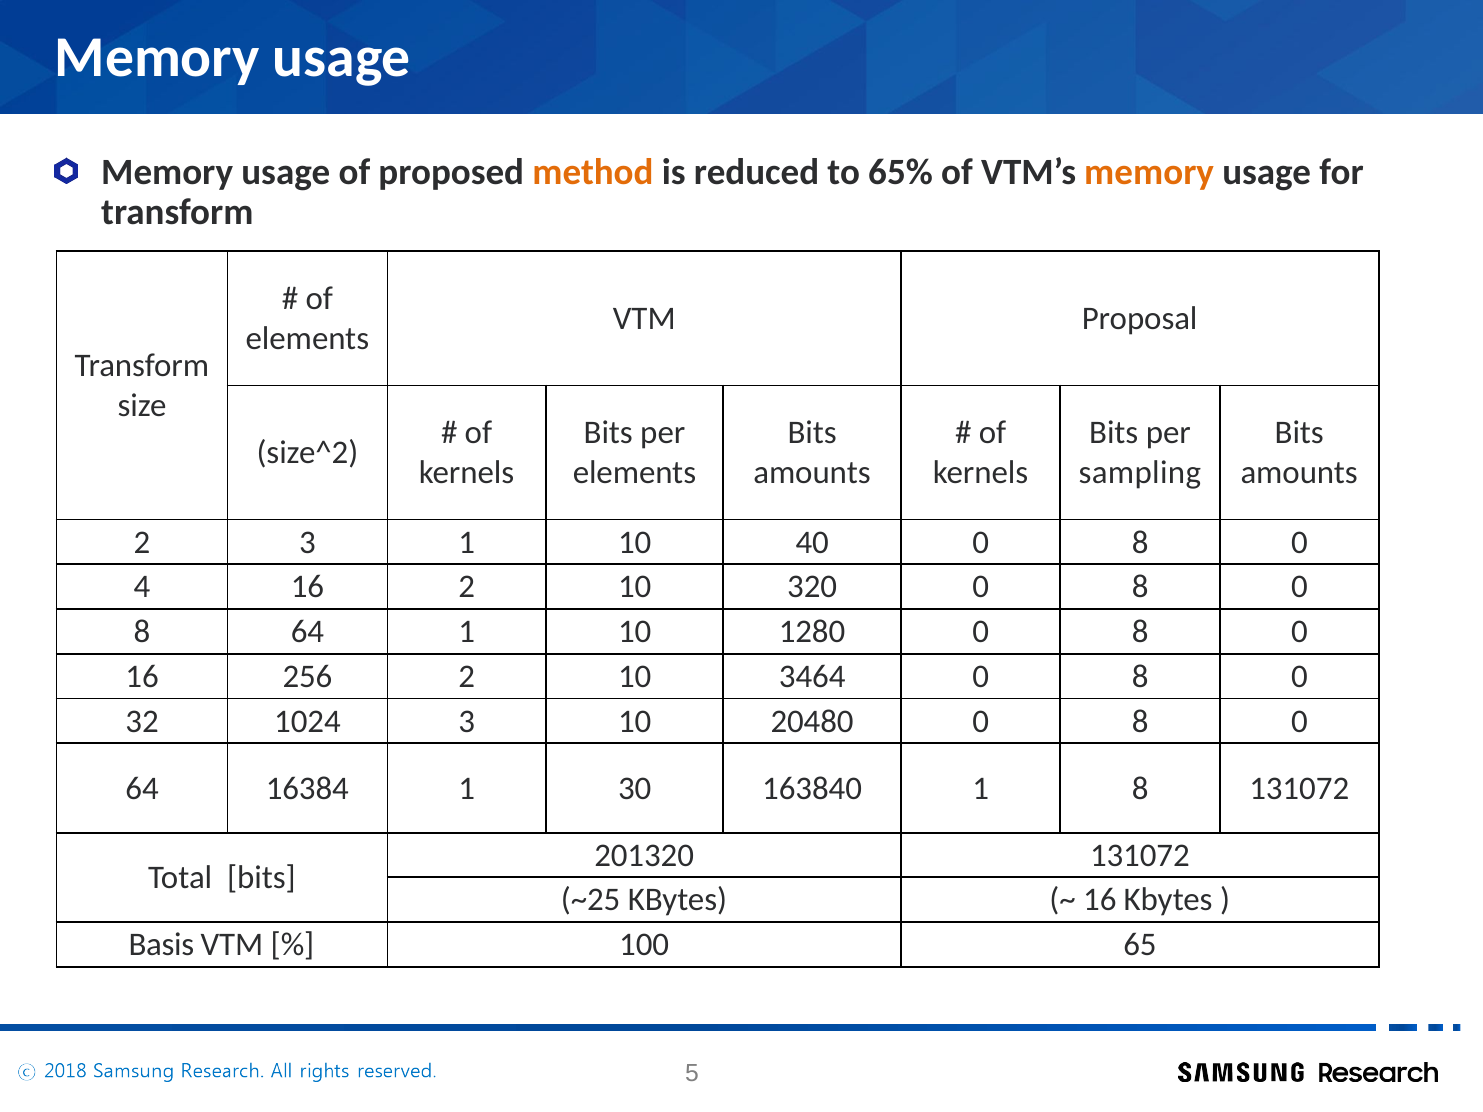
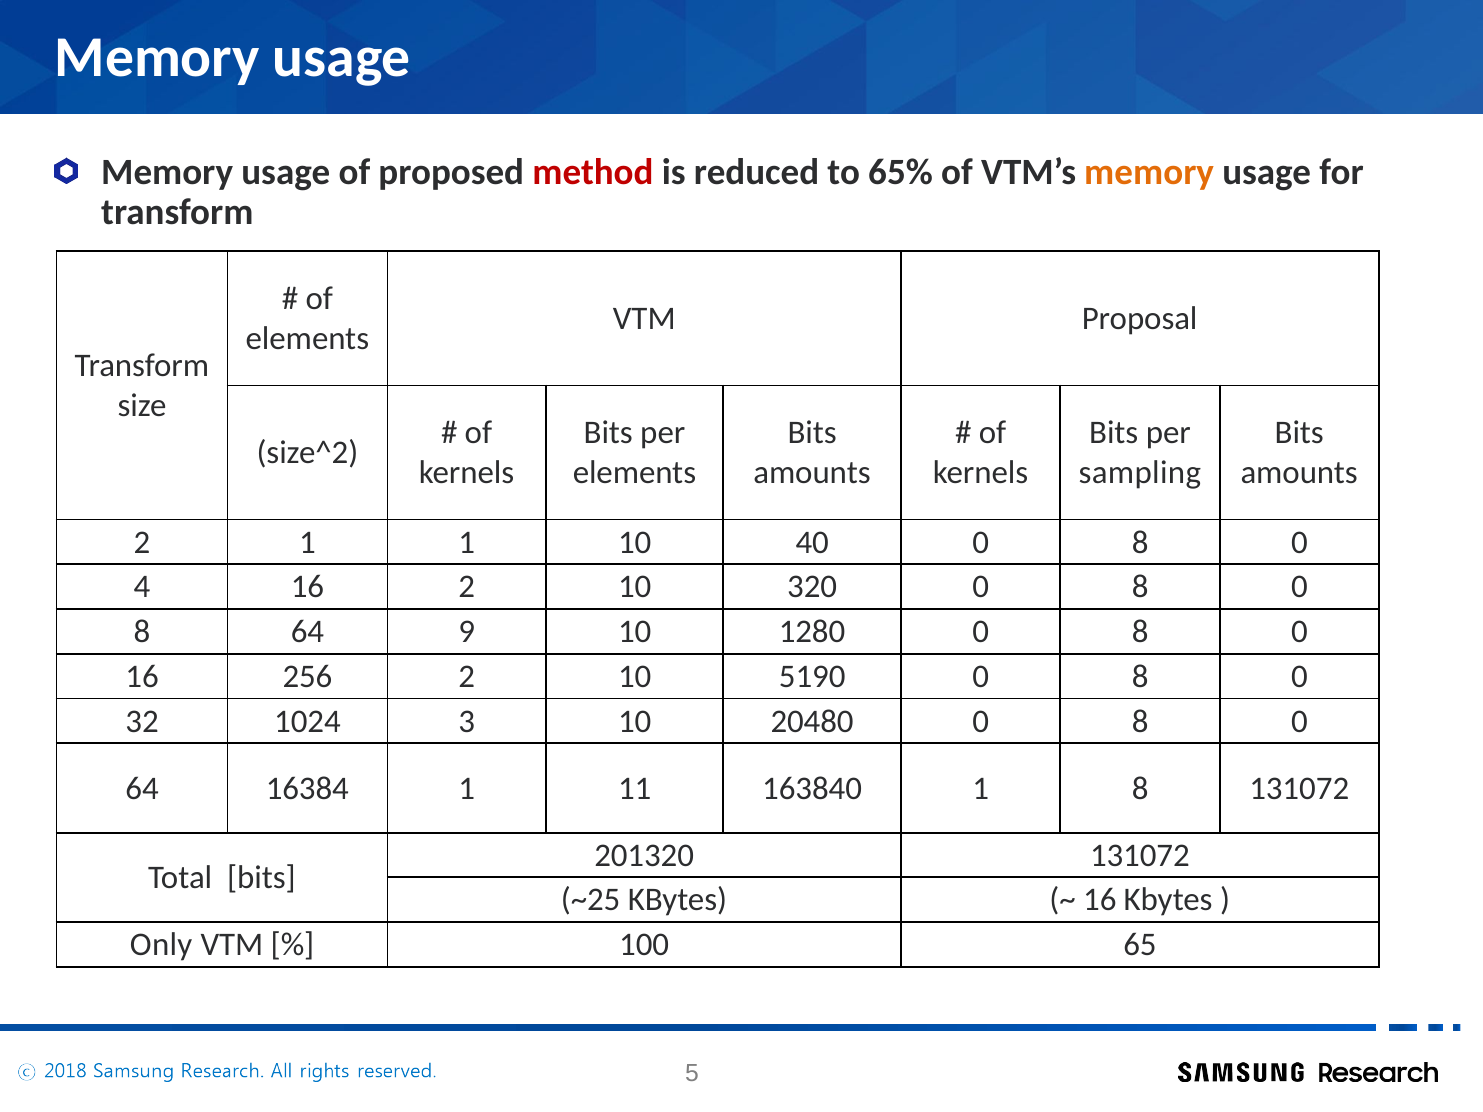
method colour: orange -> red
2 3: 3 -> 1
64 1: 1 -> 9
3464: 3464 -> 5190
30: 30 -> 11
Basis: Basis -> Only
